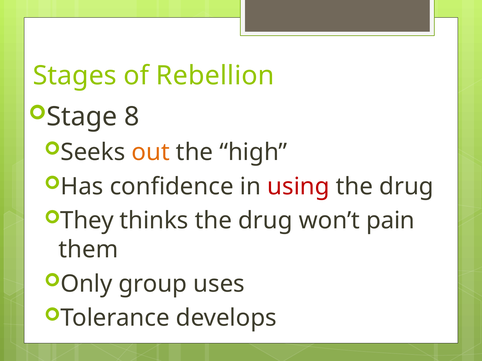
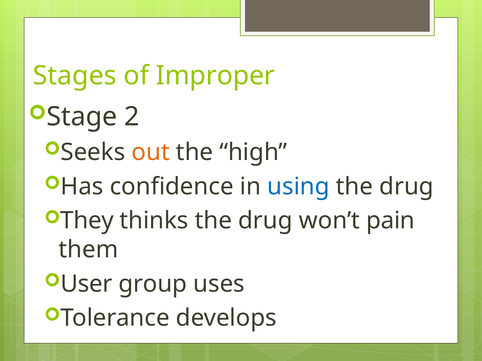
Rebellion: Rebellion -> Improper
8: 8 -> 2
using colour: red -> blue
Only: Only -> User
